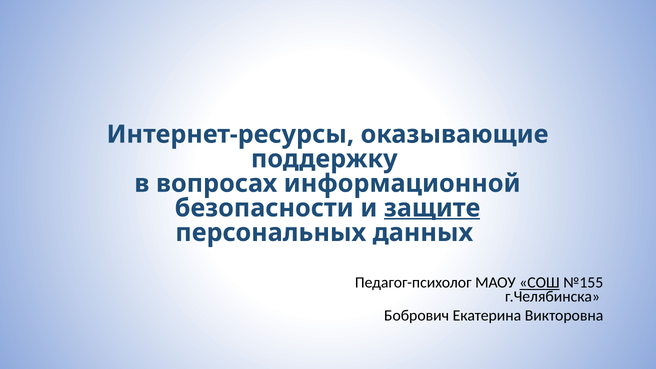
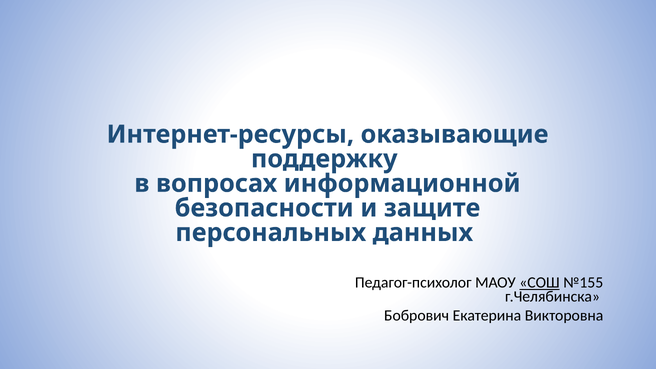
защите underline: present -> none
